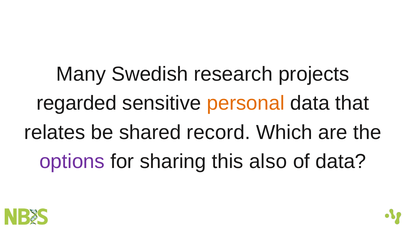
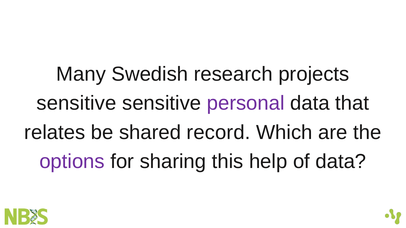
regarded at (77, 103): regarded -> sensitive
personal colour: orange -> purple
also: also -> help
